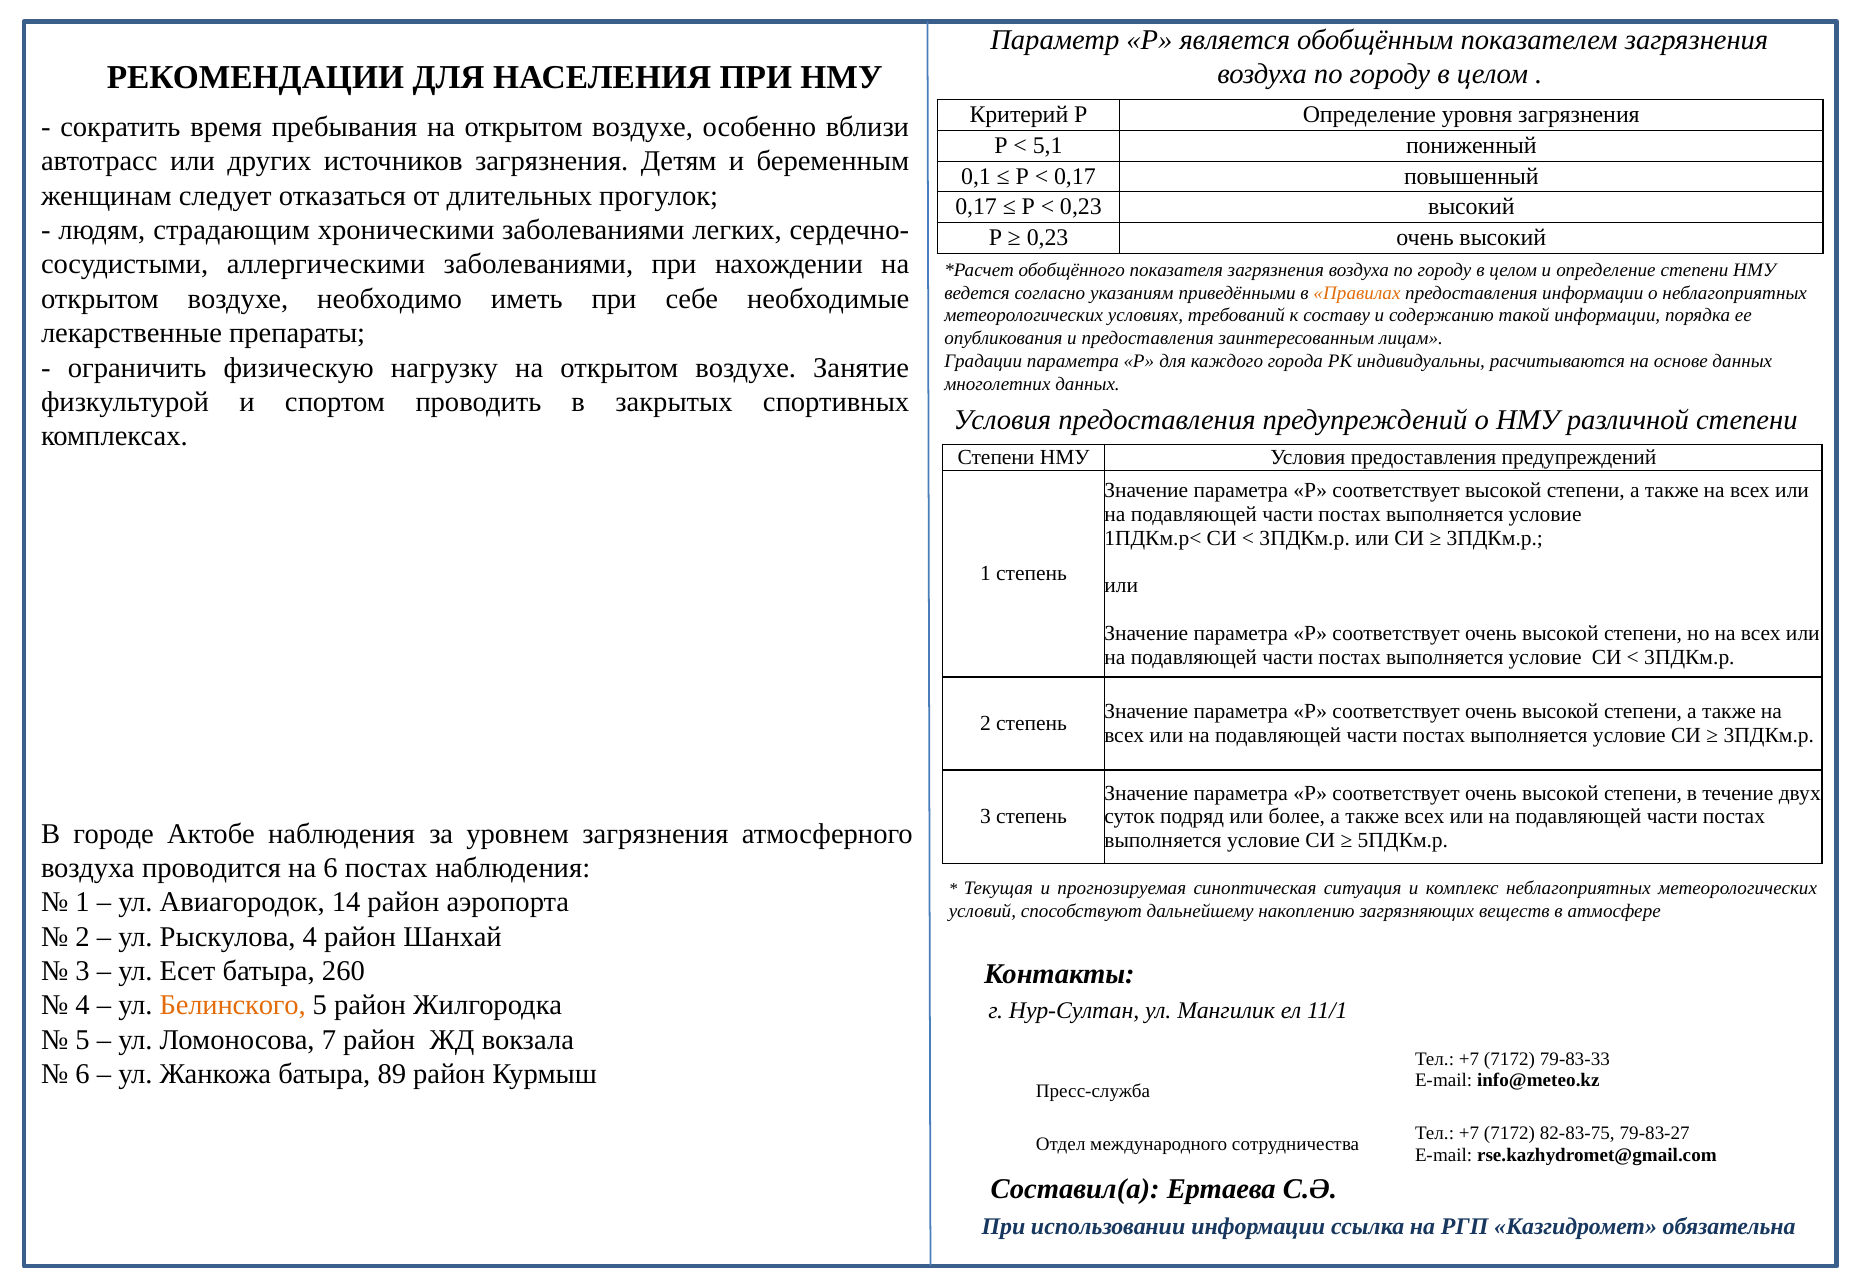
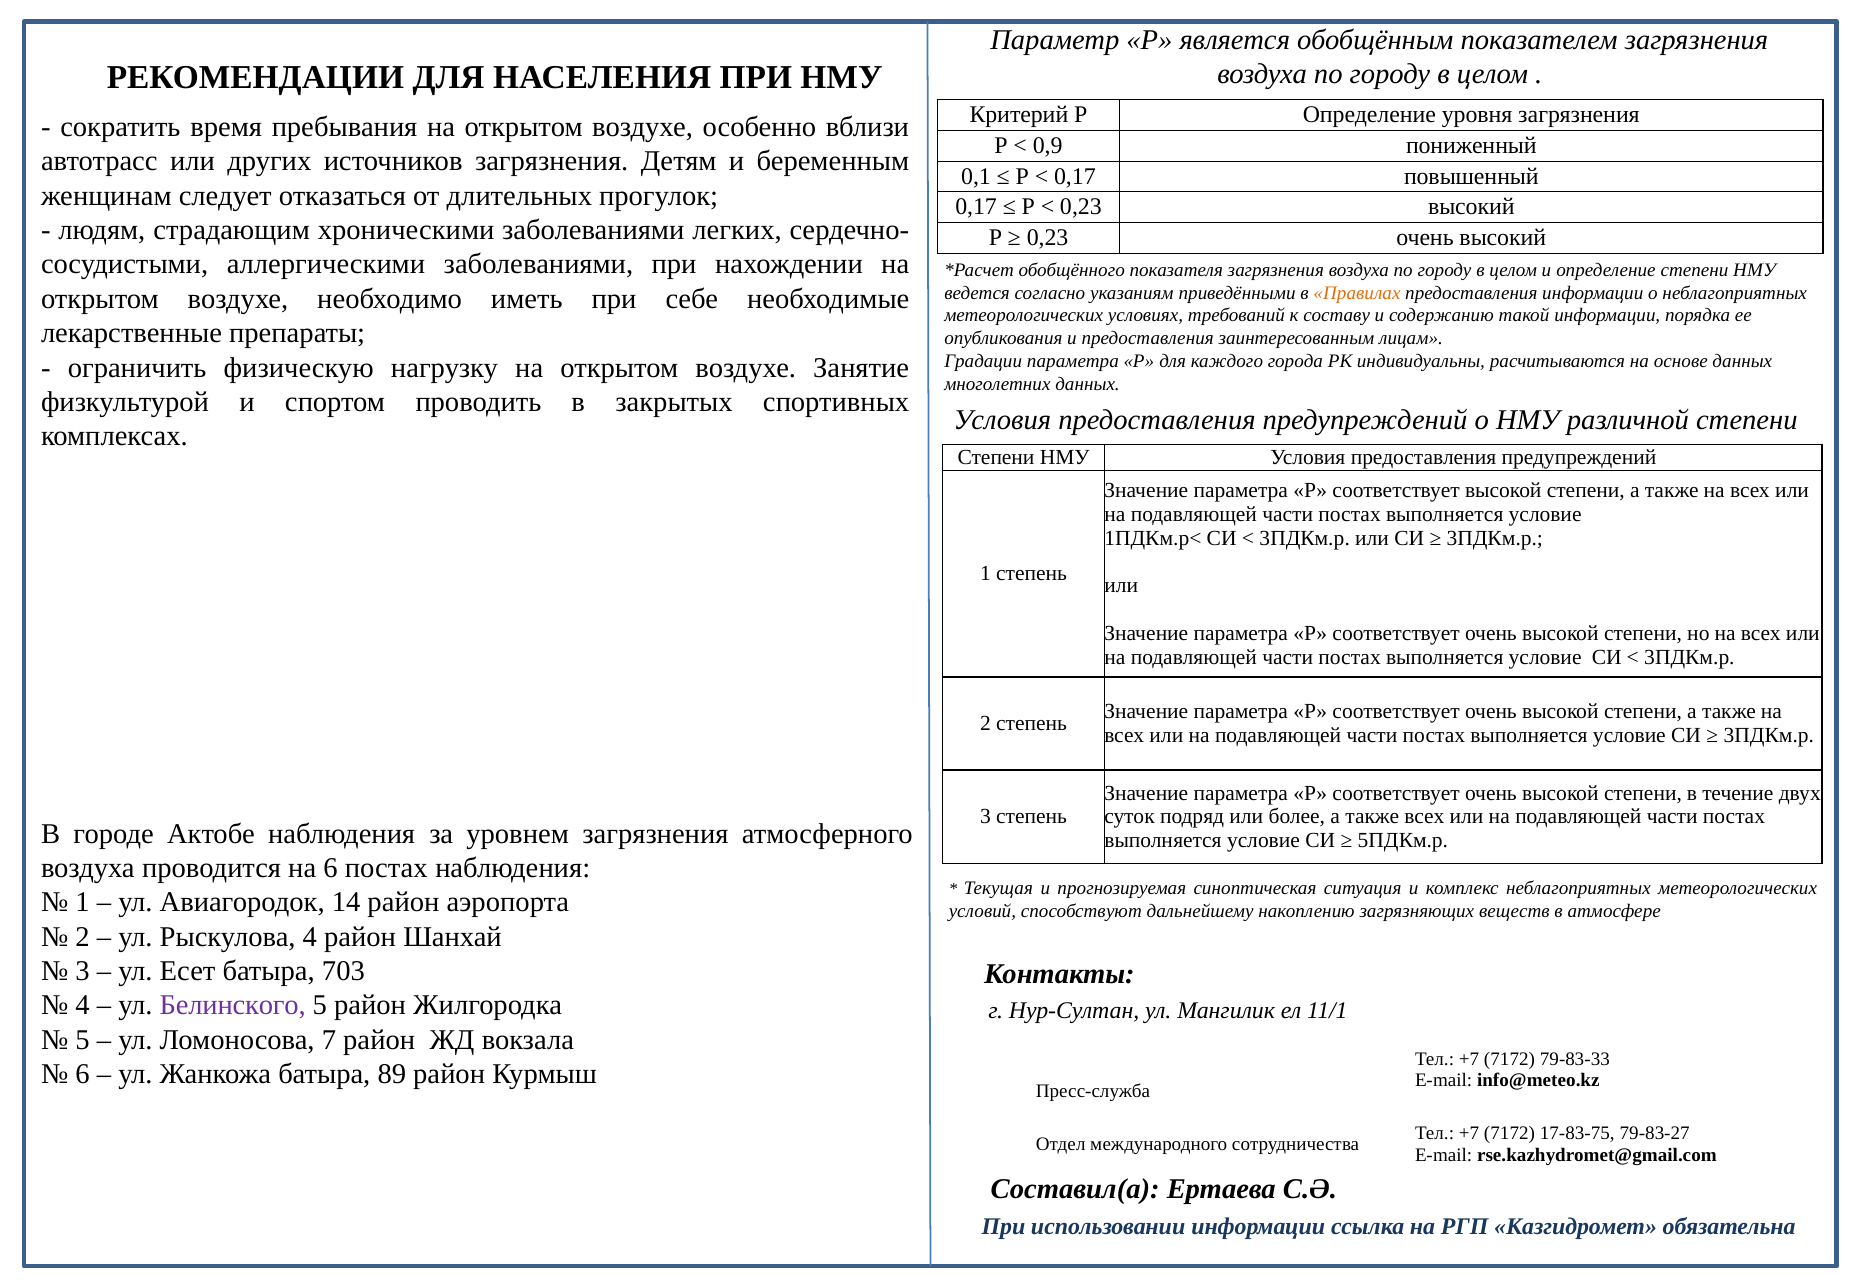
5,1: 5,1 -> 0,9
260: 260 -> 703
Белинского colour: orange -> purple
82-83-75: 82-83-75 -> 17-83-75
